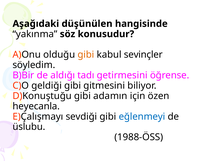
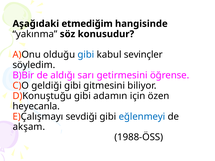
düşünülen: düşünülen -> etmediğim
gibi at (86, 55) colour: orange -> blue
tadı: tadı -> sarı
üslubu: üslubu -> akşam
